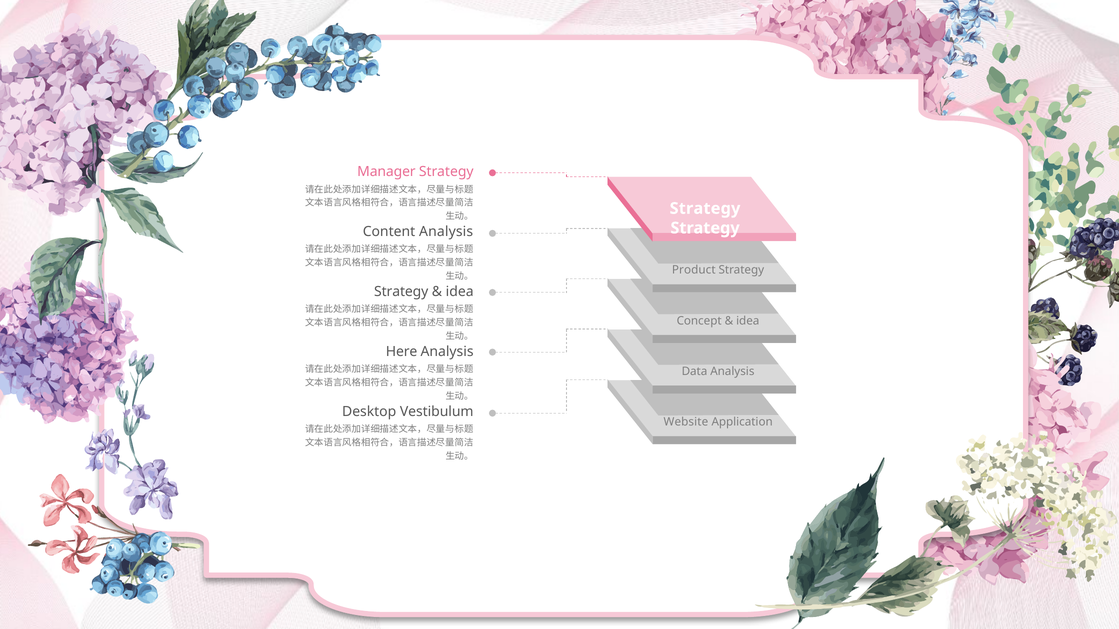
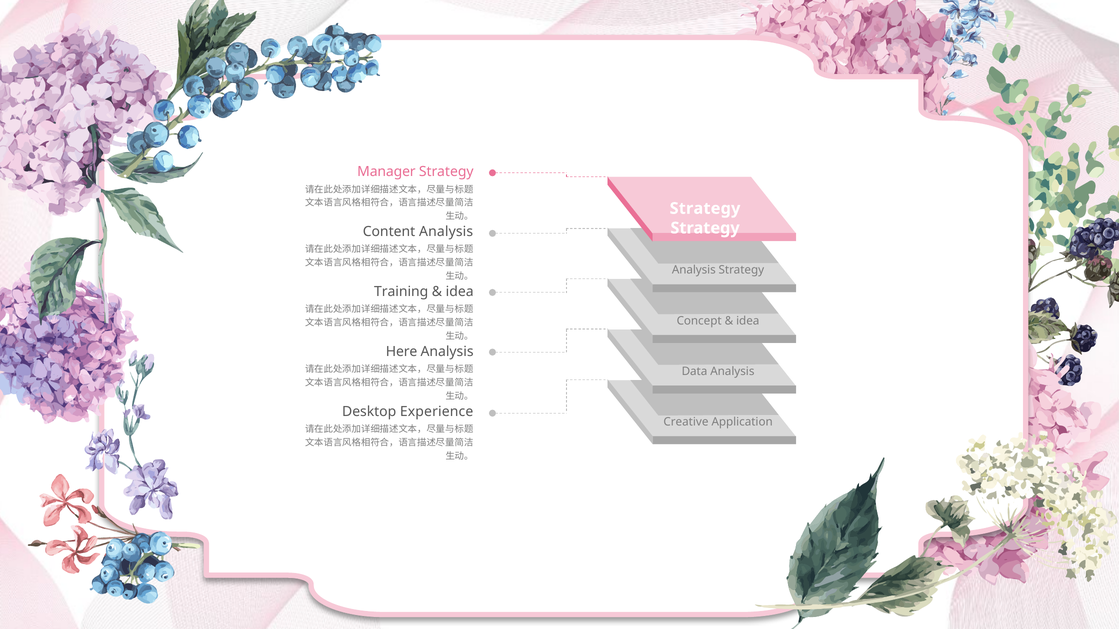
Product at (694, 270): Product -> Analysis
Strategy at (401, 292): Strategy -> Training
Vestibulum: Vestibulum -> Experience
Website: Website -> Creative
